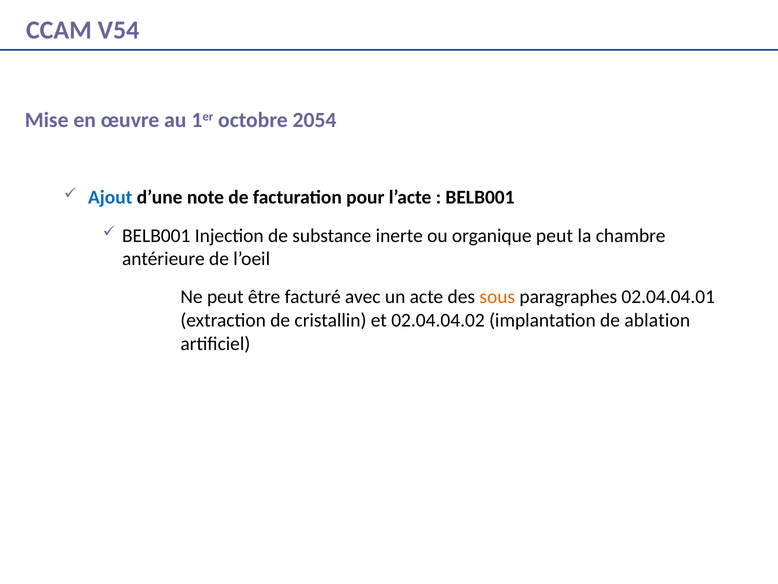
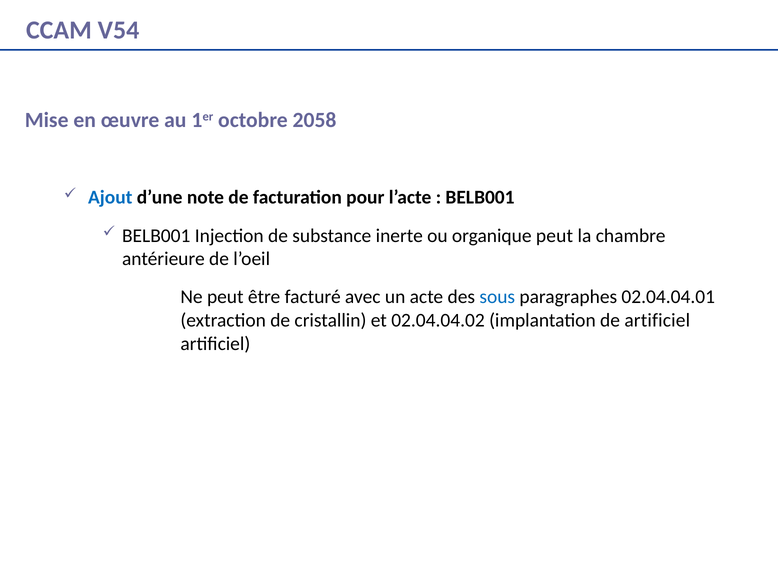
2054: 2054 -> 2058
sous colour: orange -> blue
de ablation: ablation -> artificiel
